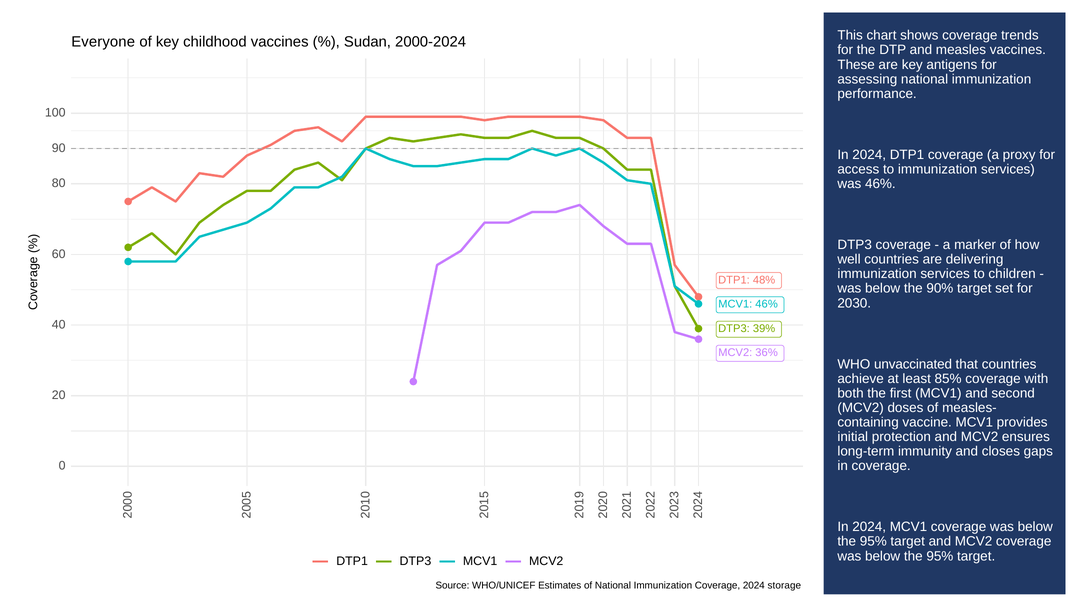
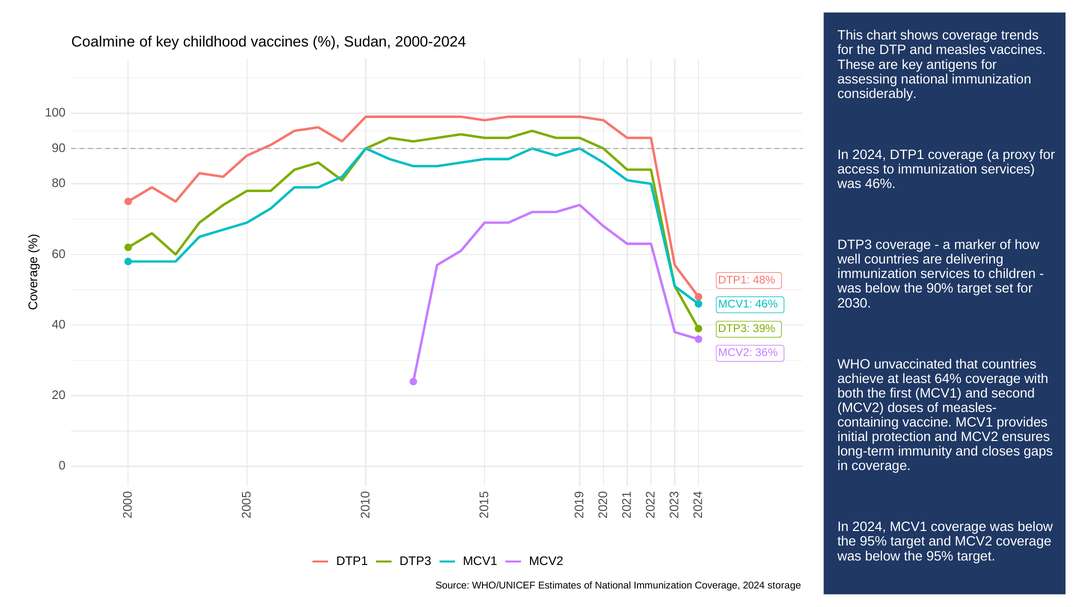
Everyone: Everyone -> Coalmine
performance: performance -> considerably
85%: 85% -> 64%
